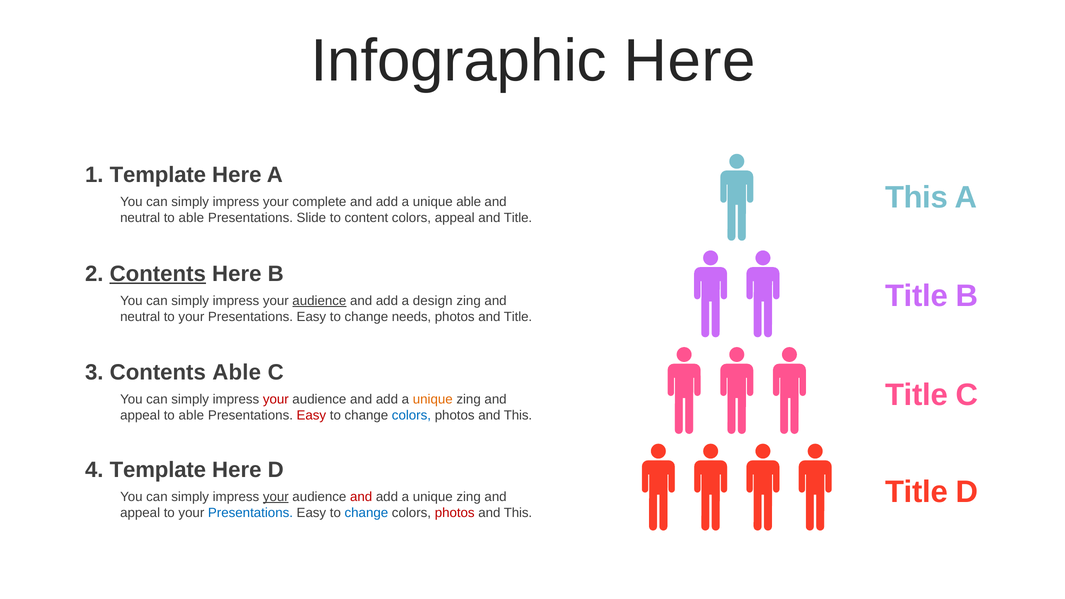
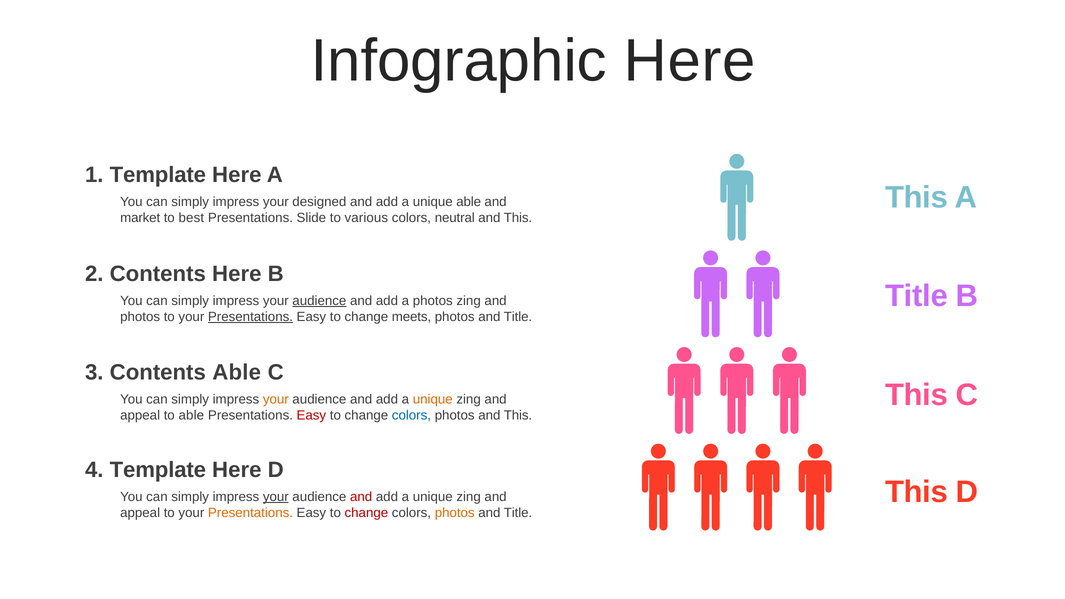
complete: complete -> designed
neutral at (140, 218): neutral -> market
able at (191, 218): able -> best
content: content -> various
colors appeal: appeal -> neutral
Title at (518, 218): Title -> This
Contents at (158, 274) underline: present -> none
a design: design -> photos
neutral at (140, 317): neutral -> photos
Presentations at (250, 317) underline: none -> present
needs: needs -> meets
Title at (917, 395): Title -> This
your at (276, 400) colour: red -> orange
Title at (917, 492): Title -> This
Presentations at (250, 513) colour: blue -> orange
change at (366, 513) colour: blue -> red
photos at (455, 513) colour: red -> orange
This at (518, 513): This -> Title
